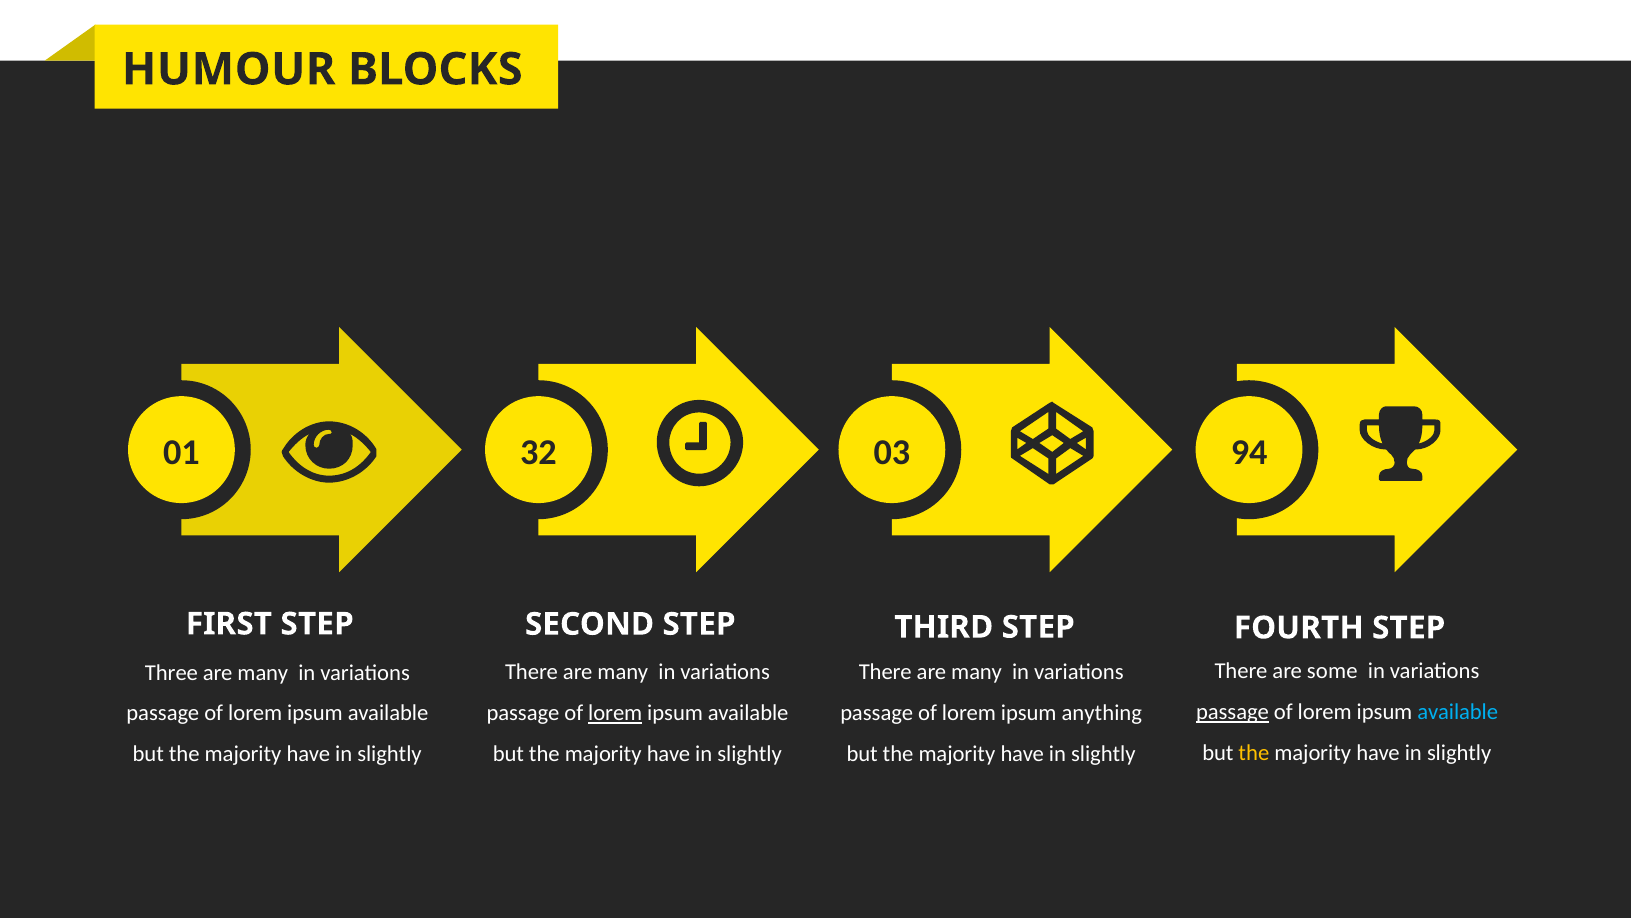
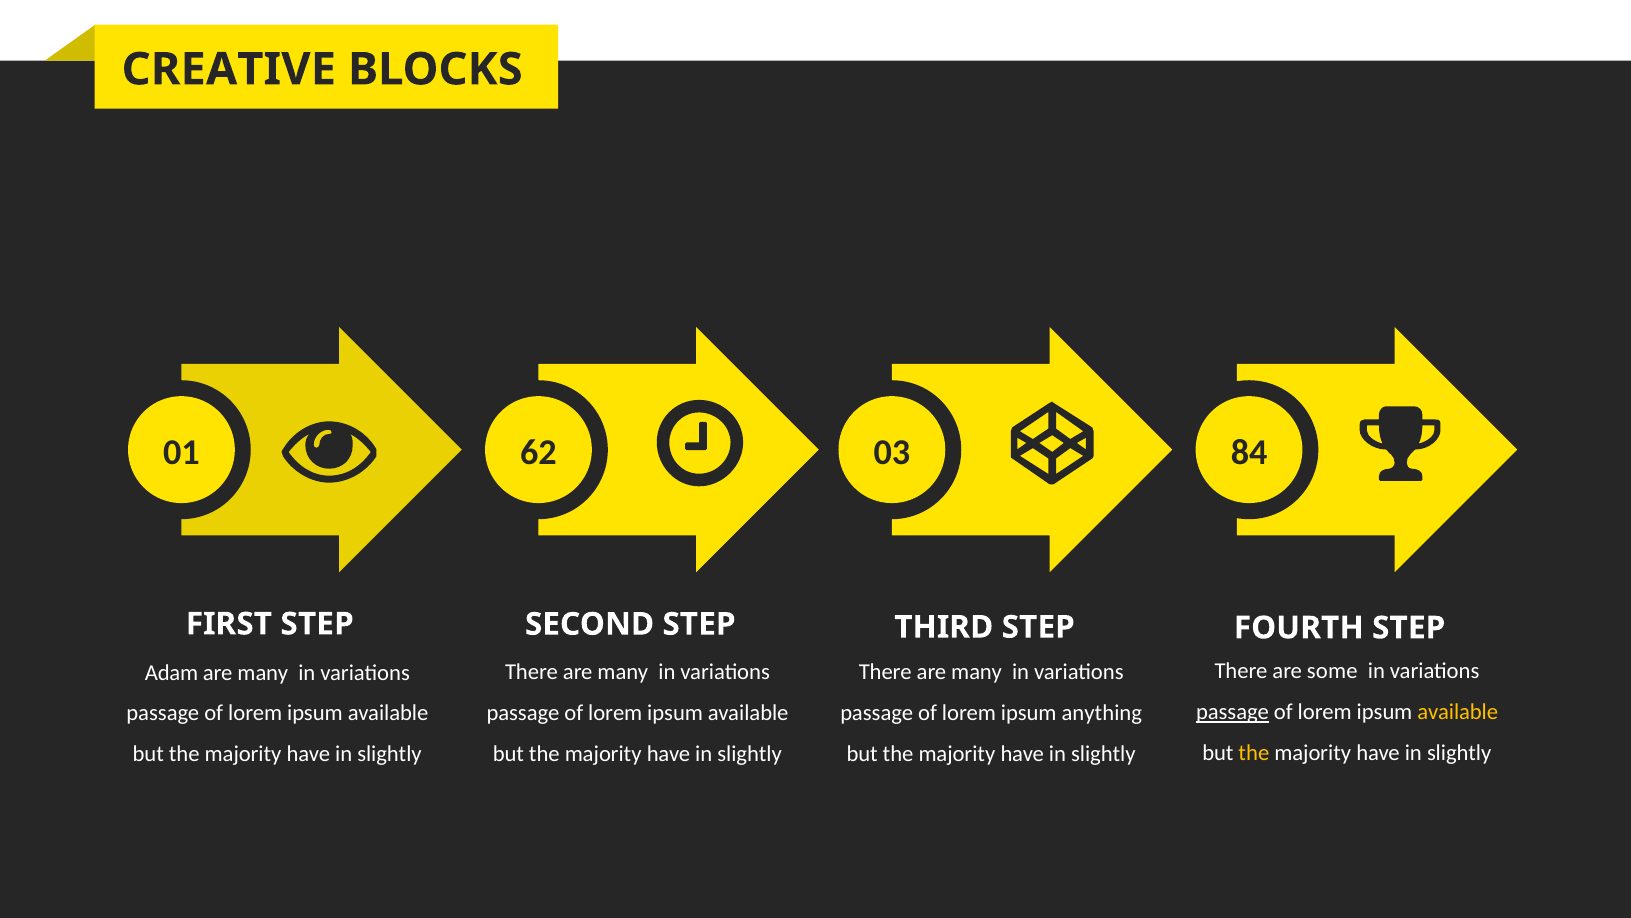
HUMOUR: HUMOUR -> CREATIVE
32: 32 -> 62
94: 94 -> 84
Three: Three -> Adam
available at (1458, 712) colour: light blue -> yellow
lorem at (615, 713) underline: present -> none
